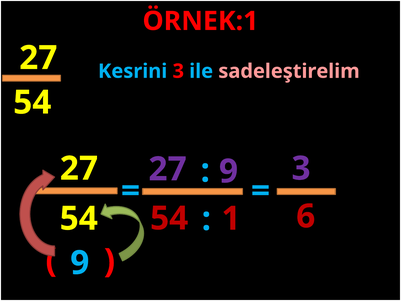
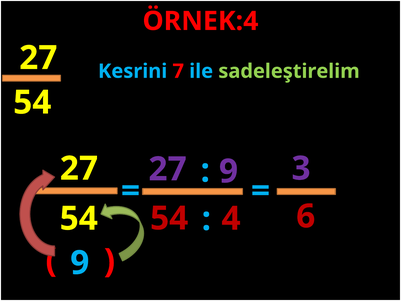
ÖRNEK:1: ÖRNEK:1 -> ÖRNEK:4
Kesrini 3: 3 -> 7
sadeleştirelim colour: pink -> light green
1: 1 -> 4
